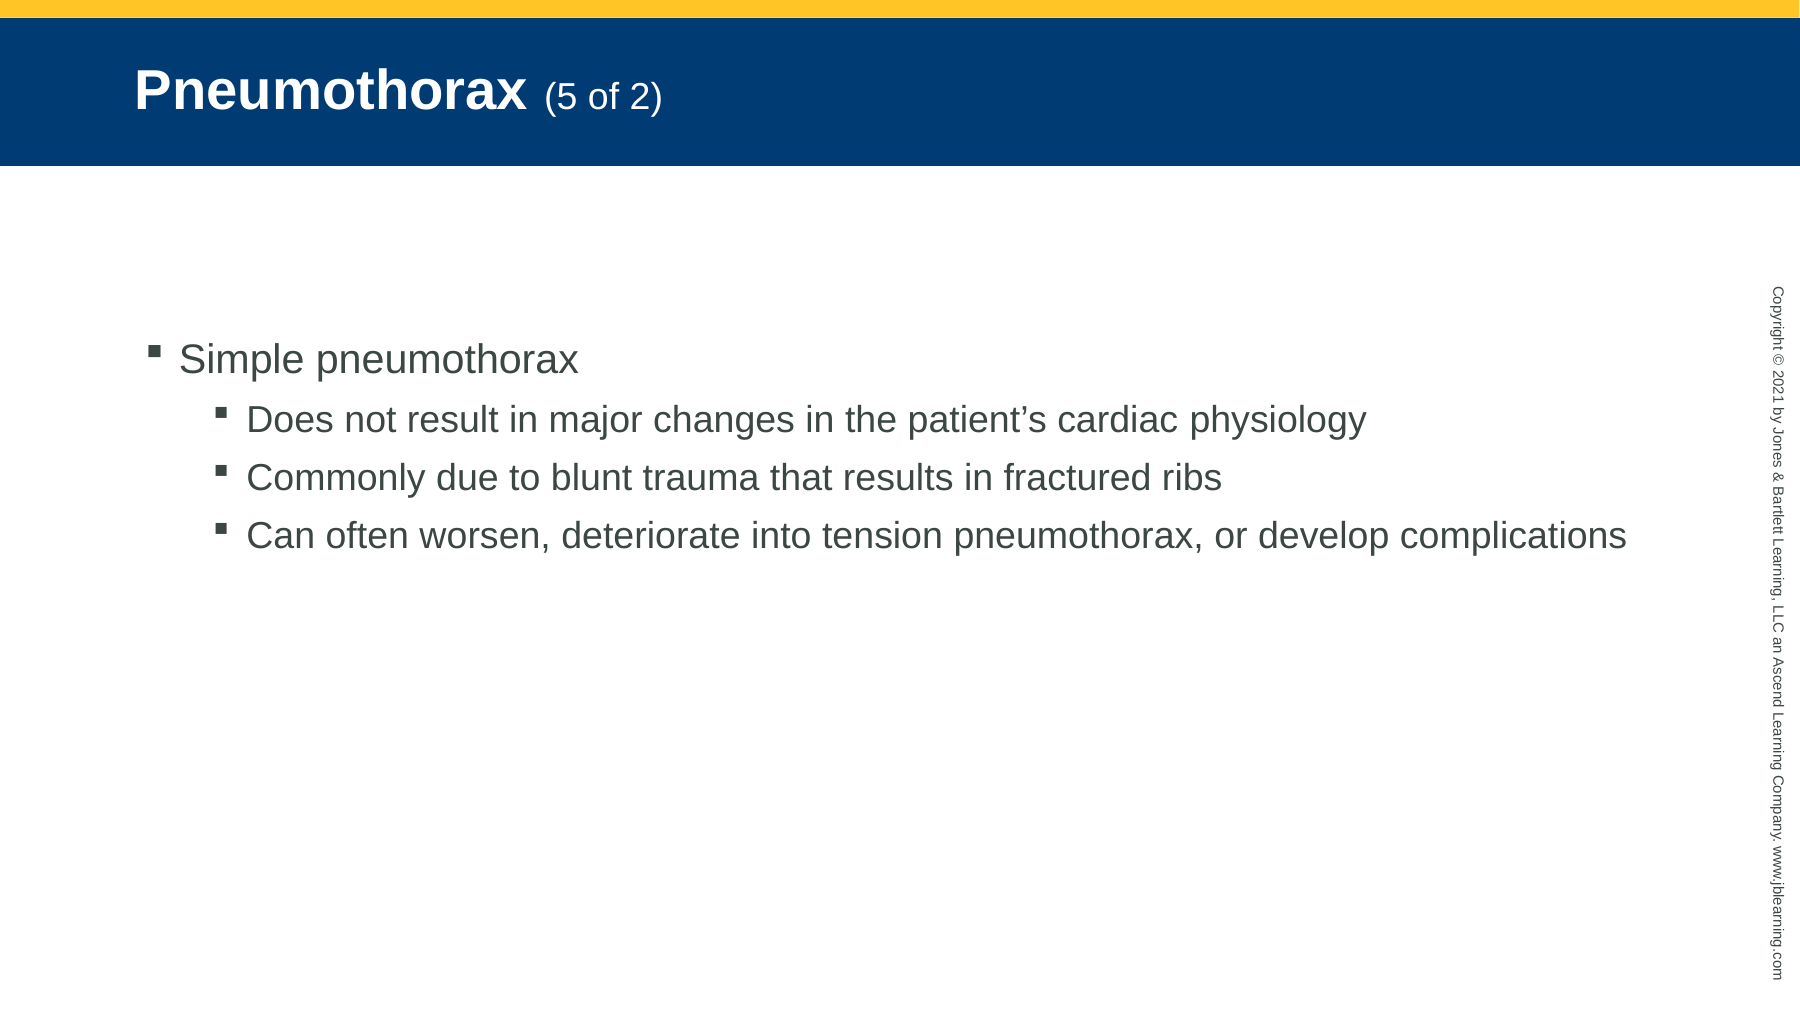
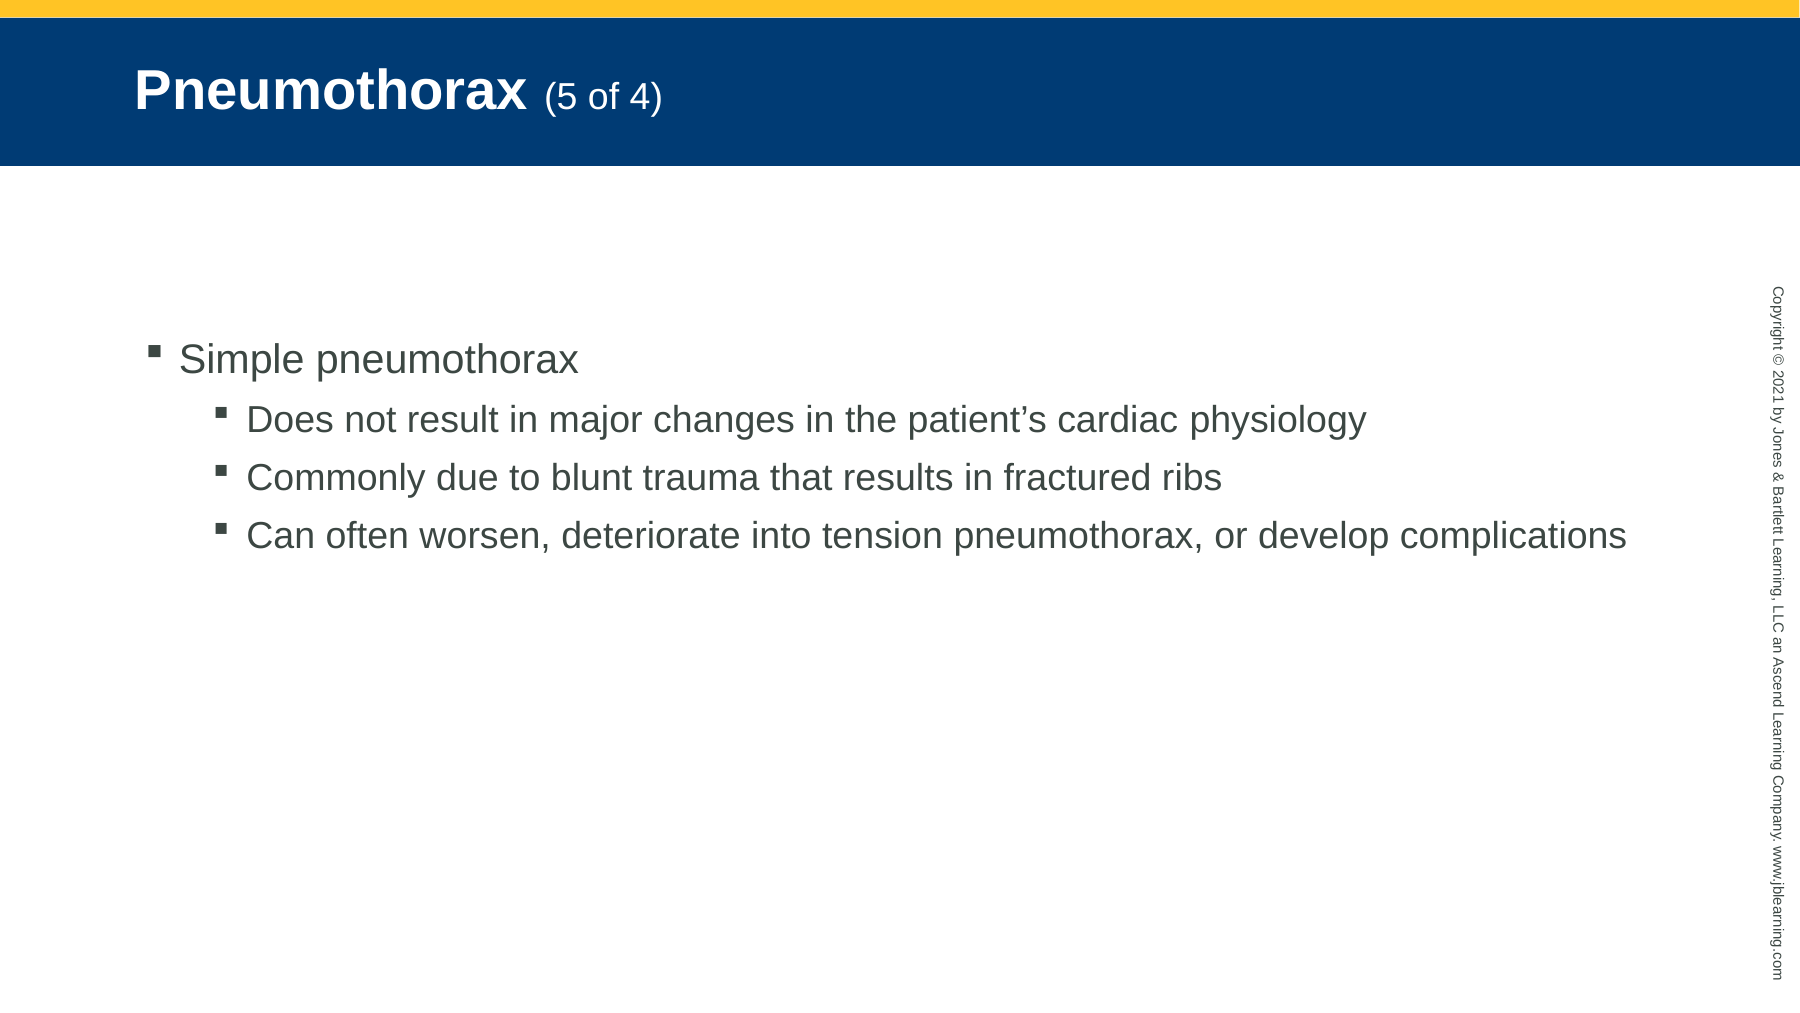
of 2: 2 -> 4
